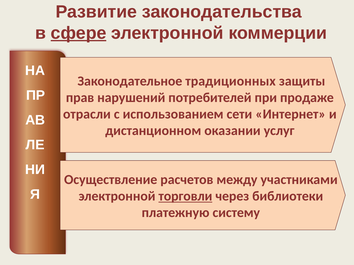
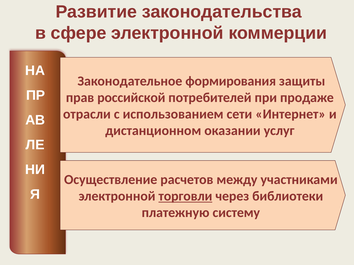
сфере underline: present -> none
традиционных: традиционных -> формирования
нарушений: нарушений -> российской
